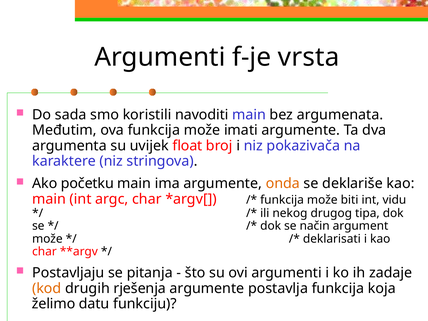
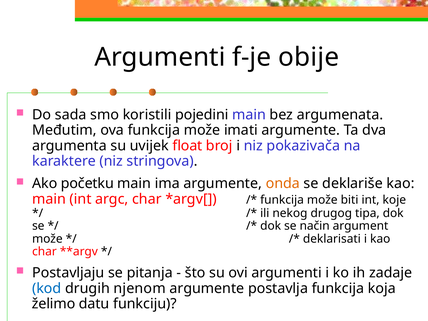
vrsta: vrsta -> obije
navoditi: navoditi -> pojedini
vidu: vidu -> koje
kod colour: orange -> blue
rješenja: rješenja -> njenom
